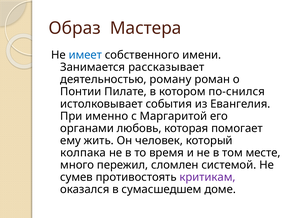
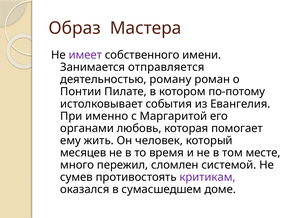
имеет colour: blue -> purple
рассказывает: рассказывает -> отправляется
по-снился: по-снился -> по-потому
колпака: колпака -> месяцев
